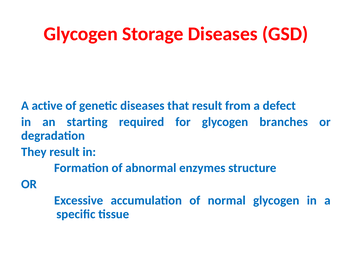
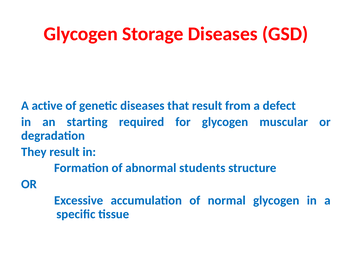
branches: branches -> muscular
enzymes: enzymes -> students
